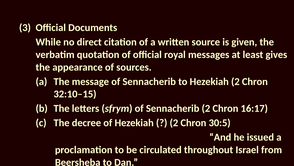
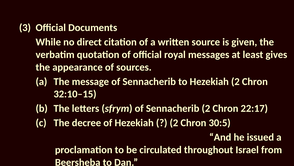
16:17: 16:17 -> 22:17
